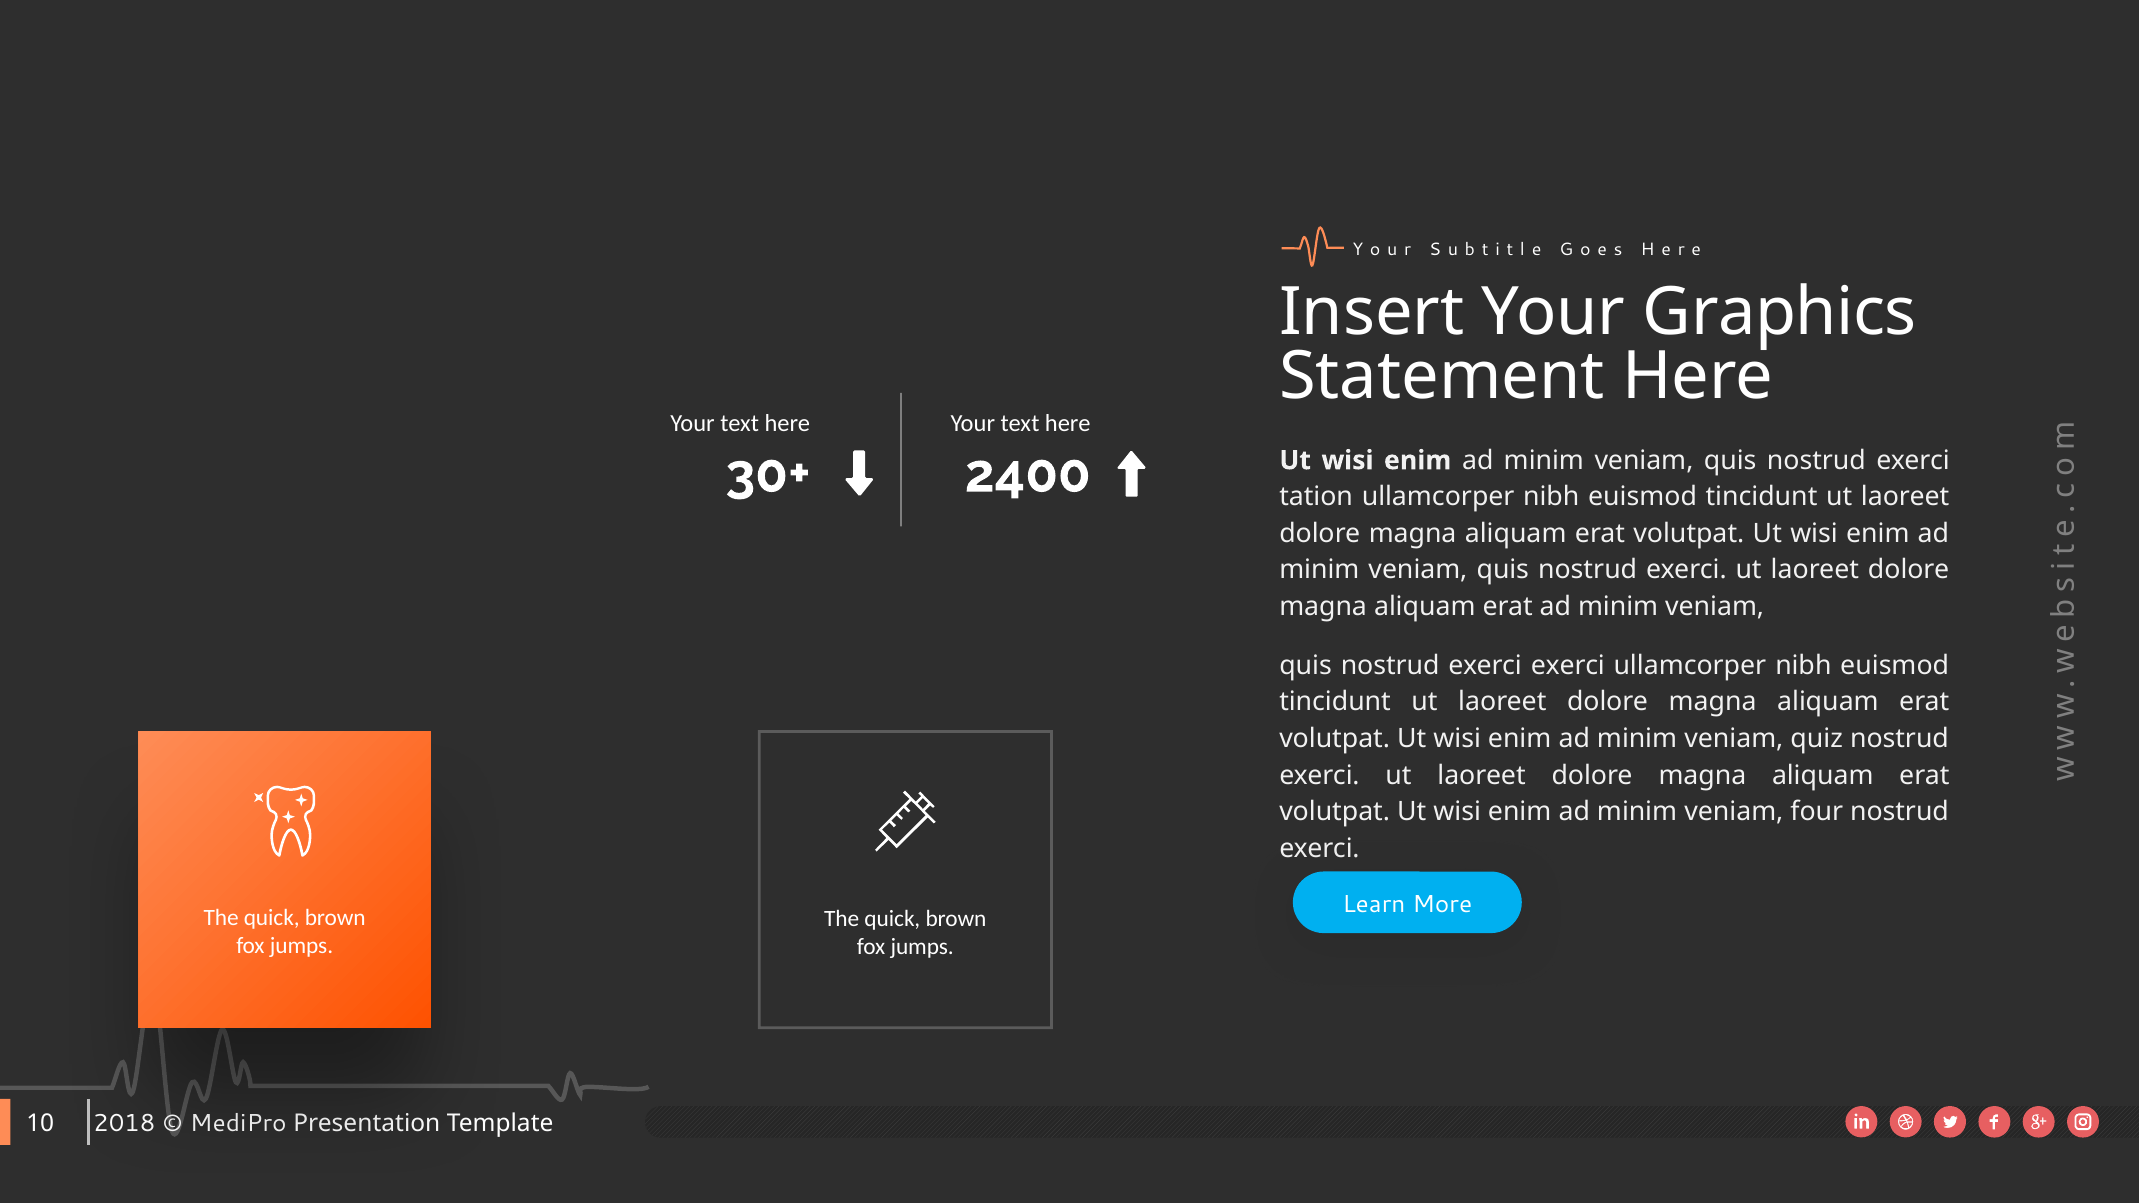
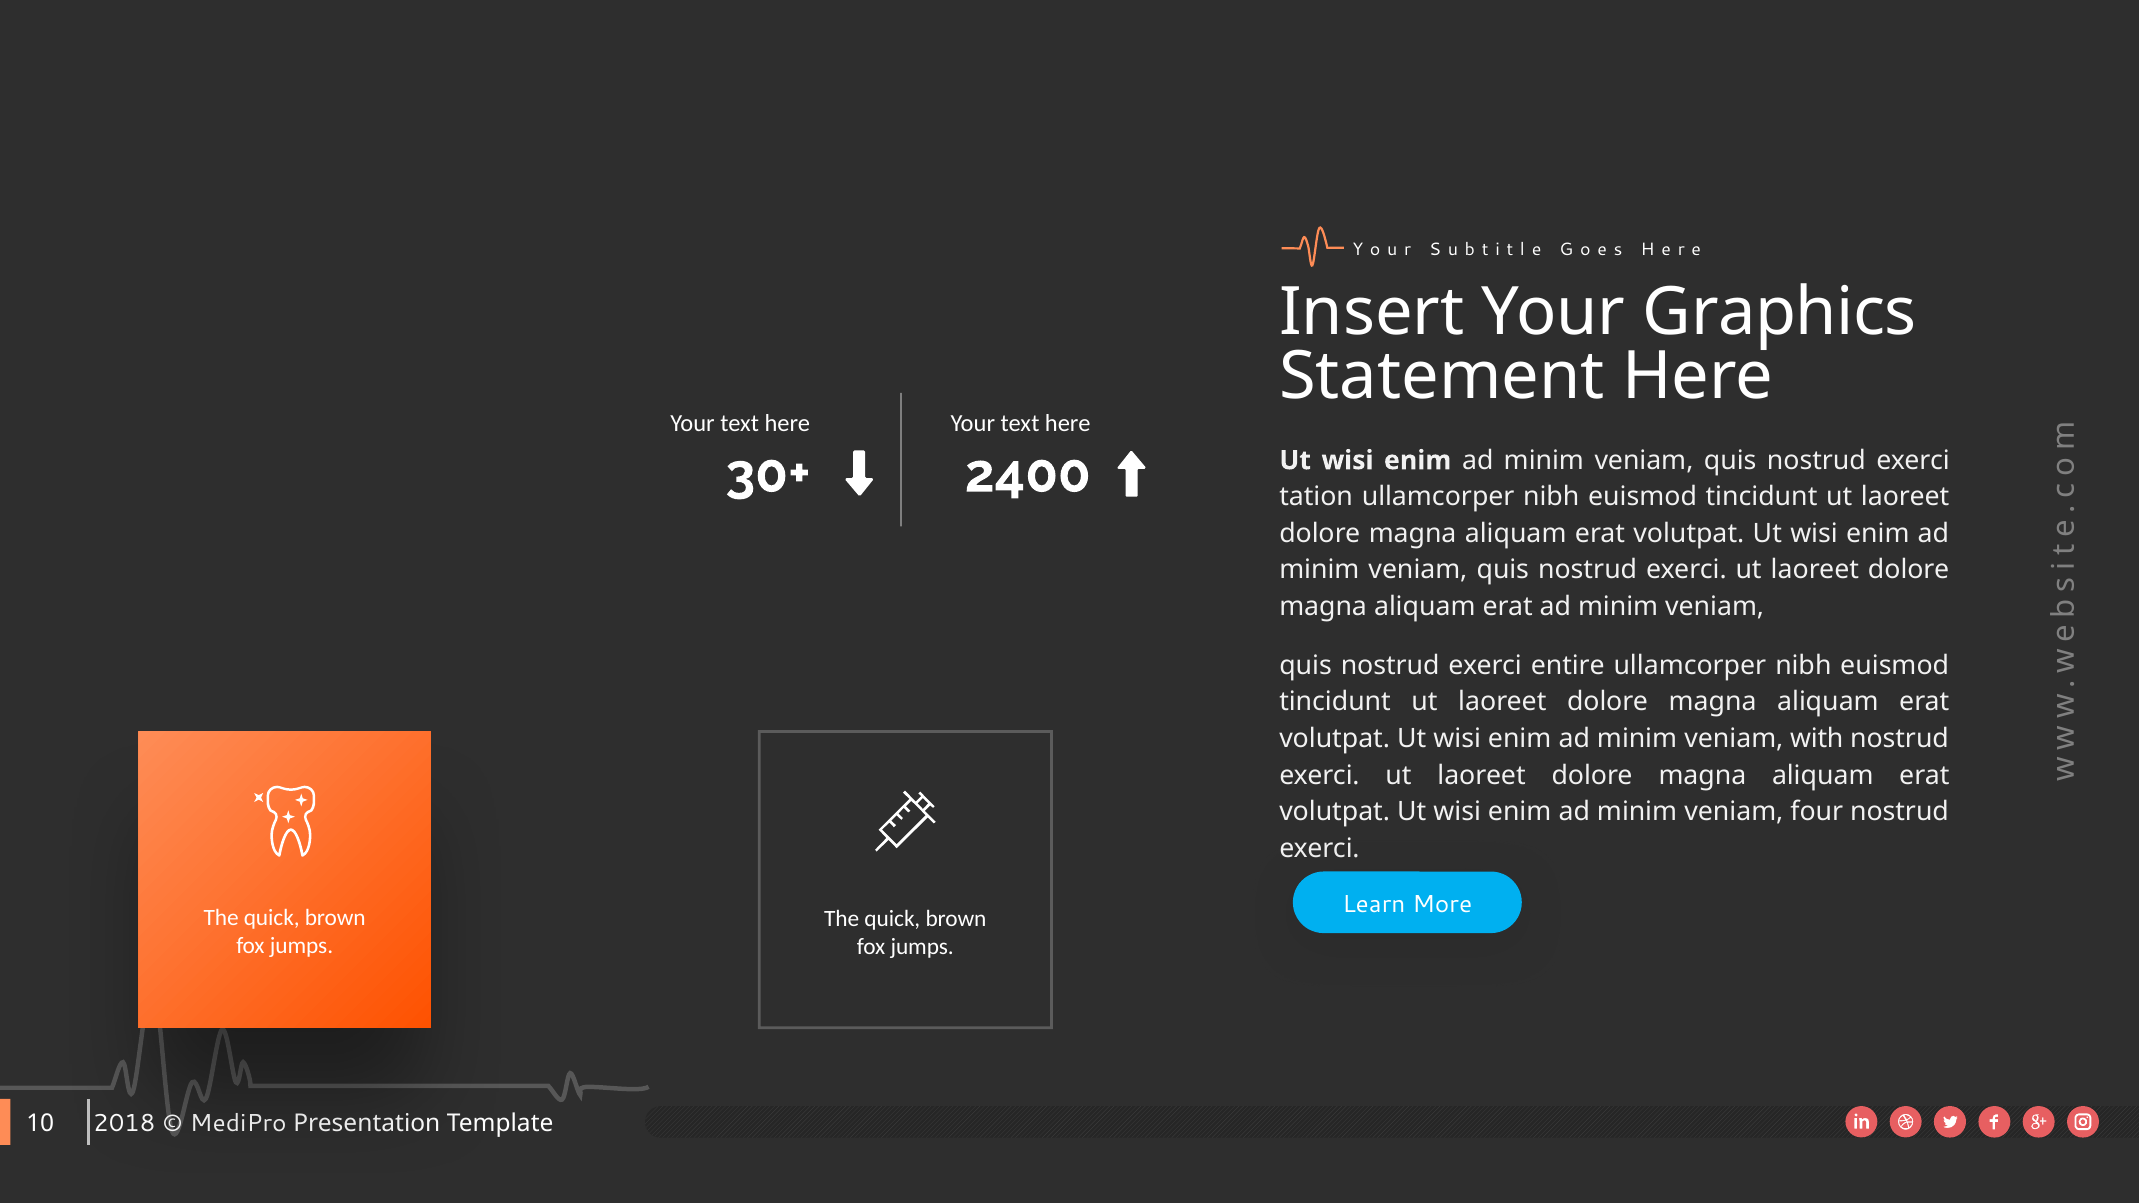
exerci exerci: exerci -> entire
quiz: quiz -> with
